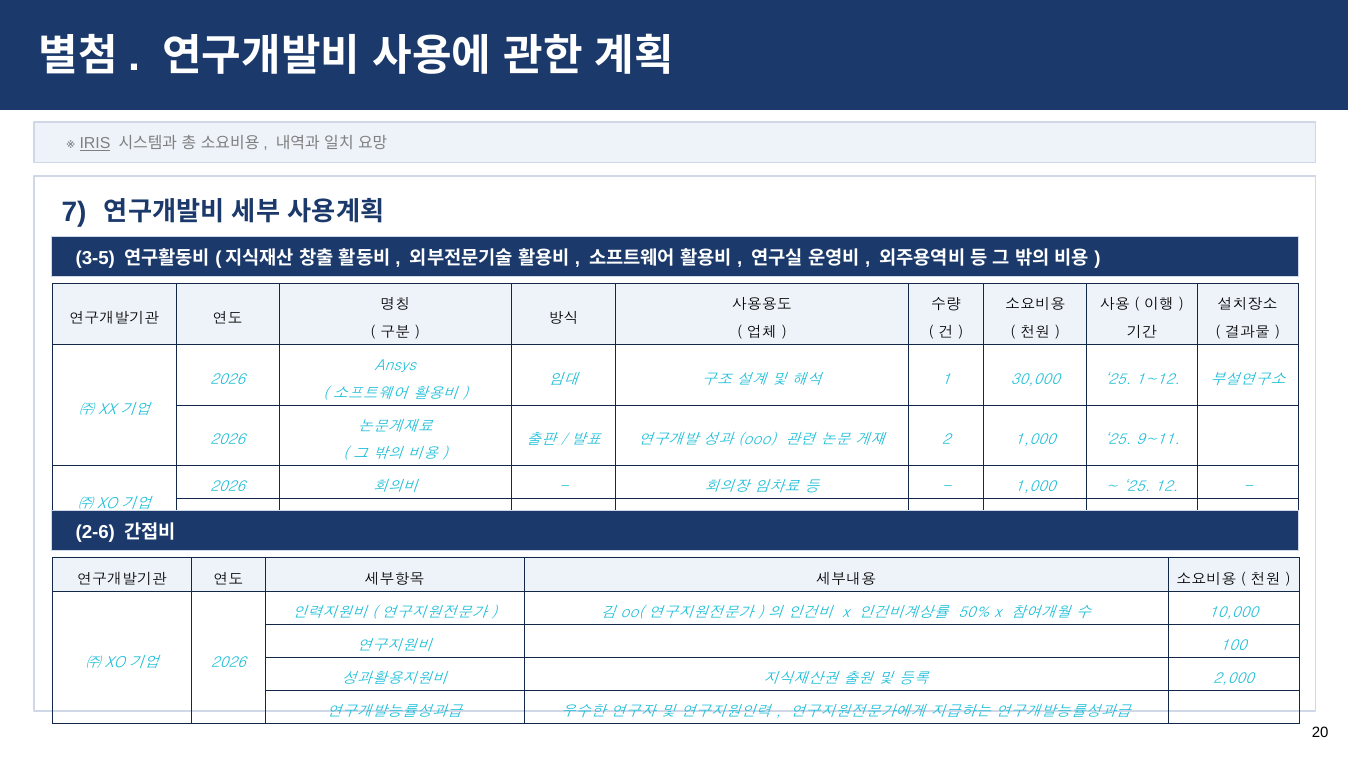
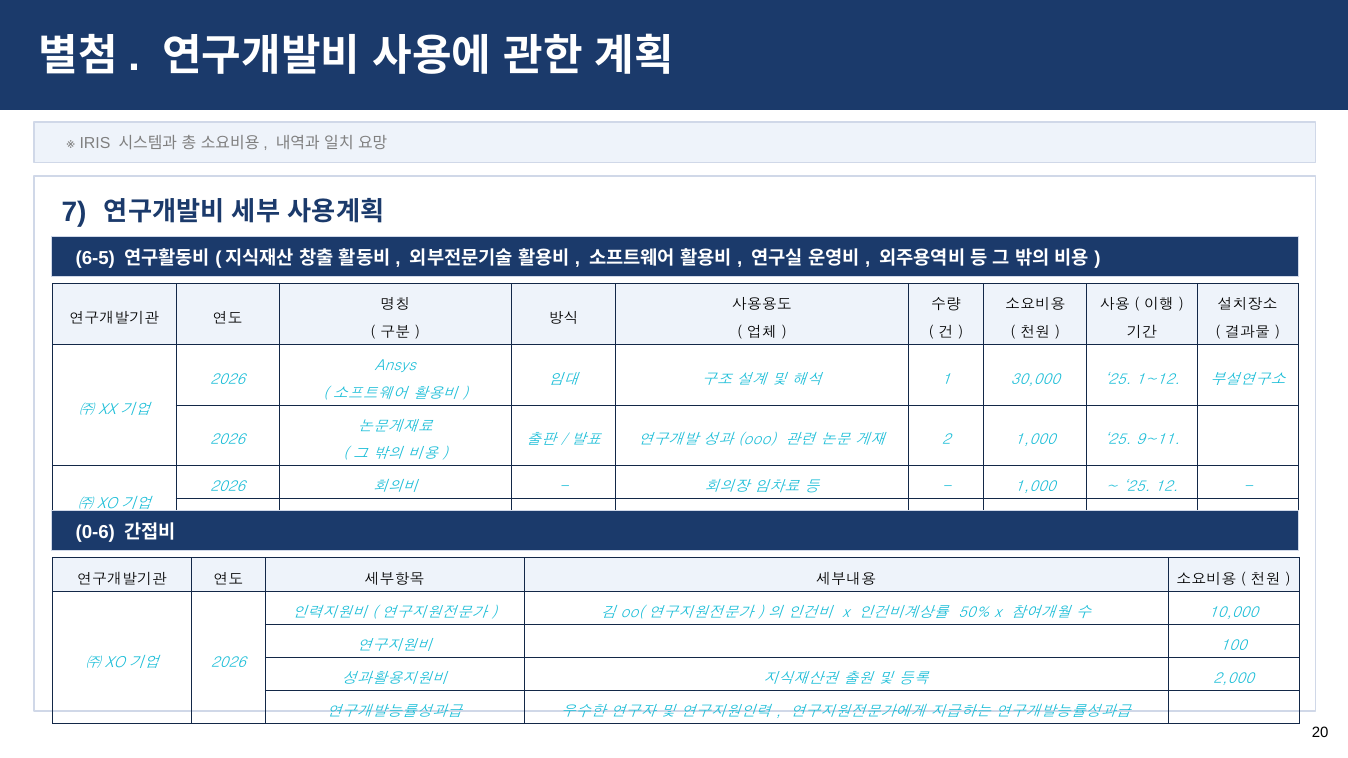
IRIS underline: present -> none
3-5: 3-5 -> 6-5
2-6: 2-6 -> 0-6
